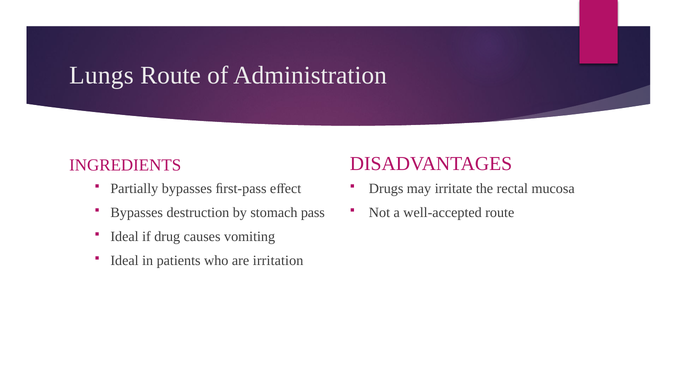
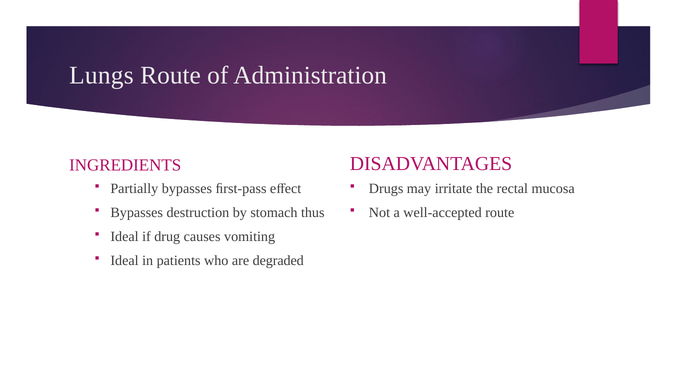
pass: pass -> thus
irritation: irritation -> degraded
